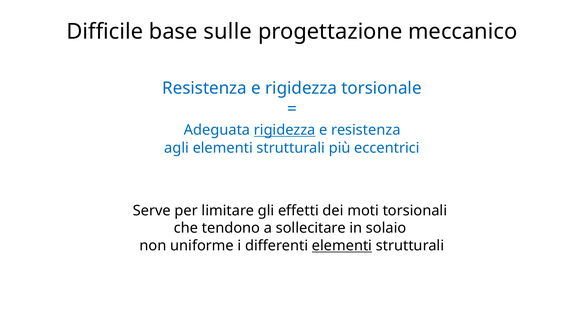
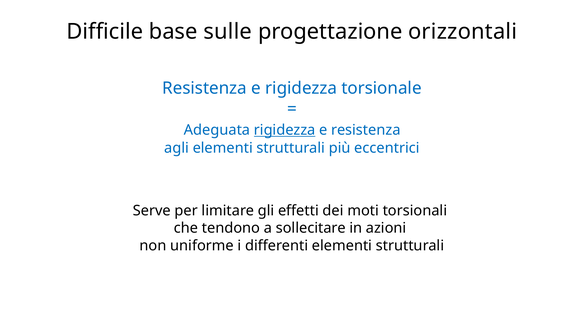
meccanico: meccanico -> orizzontali
solaio: solaio -> azioni
elementi at (342, 245) underline: present -> none
